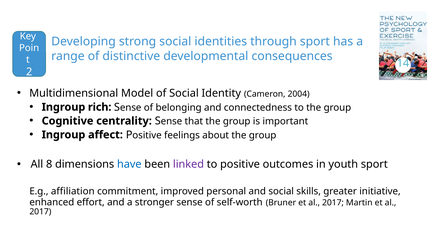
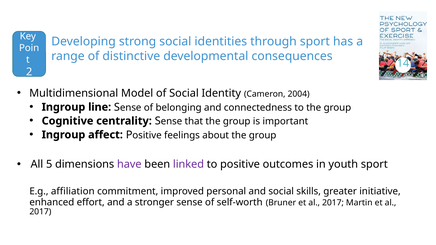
rich: rich -> line
8: 8 -> 5
have colour: blue -> purple
